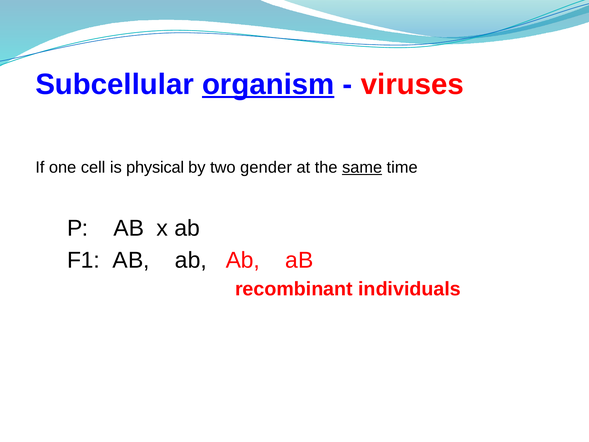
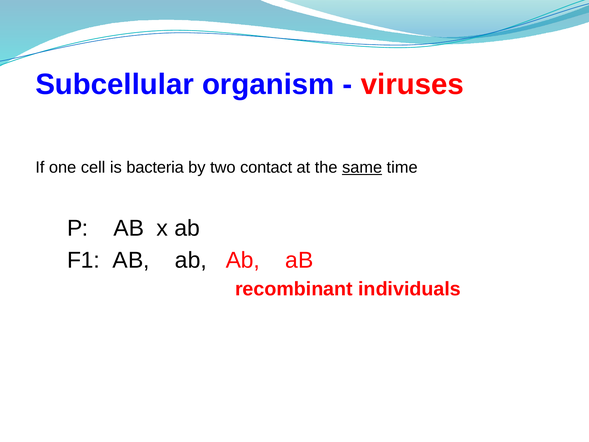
organism underline: present -> none
physical: physical -> bacteria
gender: gender -> contact
